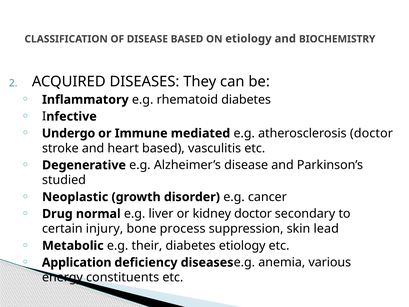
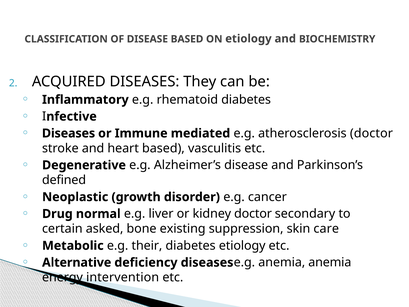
Undergo at (69, 133): Undergo -> Diseases
studied: studied -> defined
injury: injury -> asked
process: process -> existing
lead: lead -> care
Application: Application -> Alternative
anemia various: various -> anemia
constituents: constituents -> intervention
